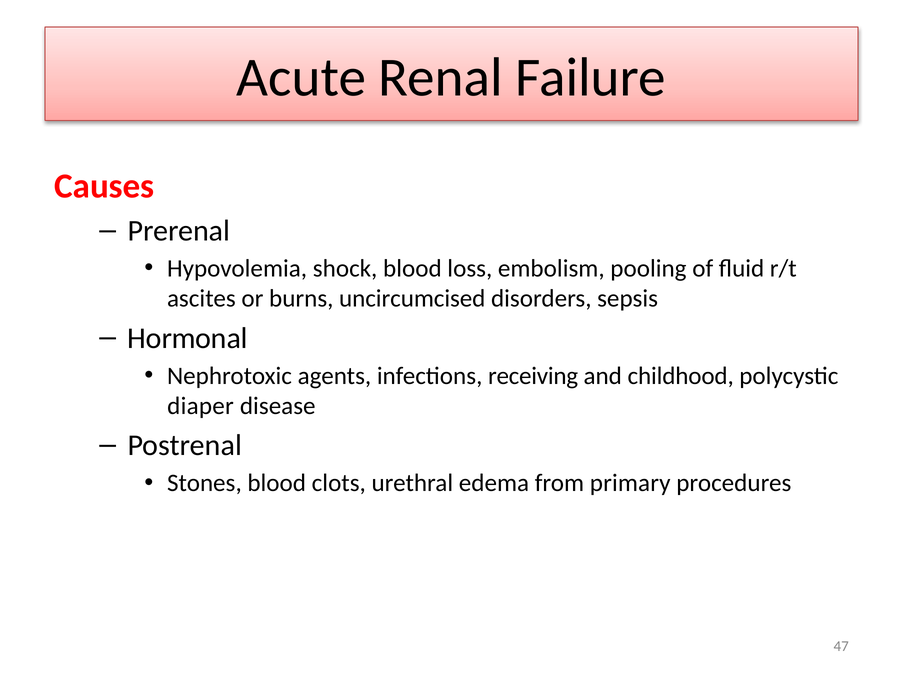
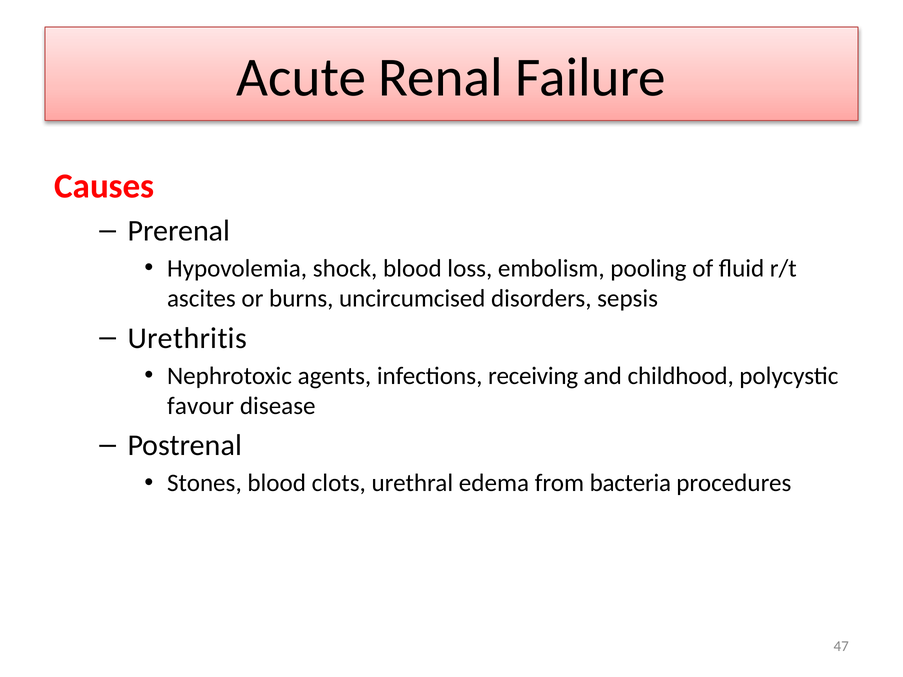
Hormonal: Hormonal -> Urethritis
diaper: diaper -> favour
primary: primary -> bacteria
